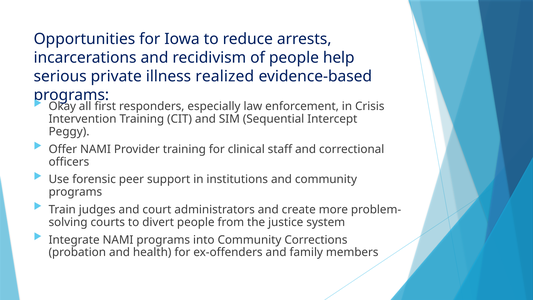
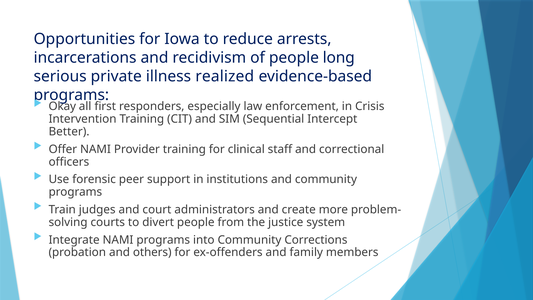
help: help -> long
Peggy: Peggy -> Better
health: health -> others
